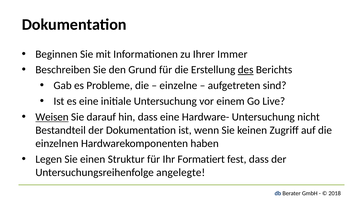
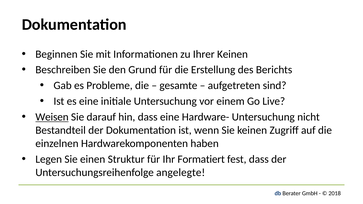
Ihrer Immer: Immer -> Keinen
des underline: present -> none
einzelne: einzelne -> gesamte
